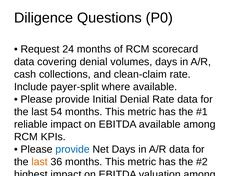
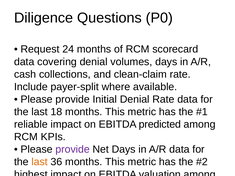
54: 54 -> 18
EBITDA available: available -> predicted
provide at (73, 150) colour: blue -> purple
